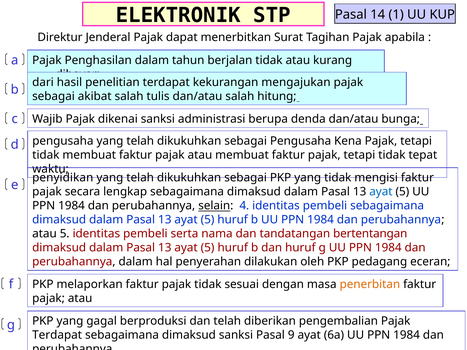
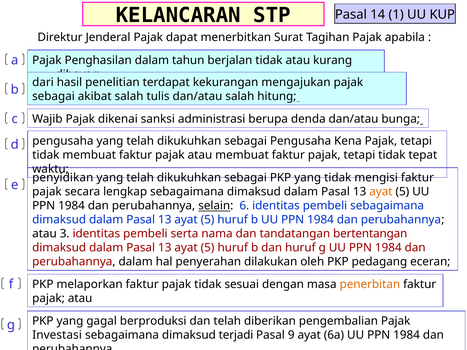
ELEKTRONIK: ELEKTRONIK -> KELANCARAN
ayat at (381, 192) colour: blue -> orange
4: 4 -> 6
atau 5: 5 -> 3
Terdapat at (57, 335): Terdapat -> Investasi
dimaksud sanksi: sanksi -> terjadi
